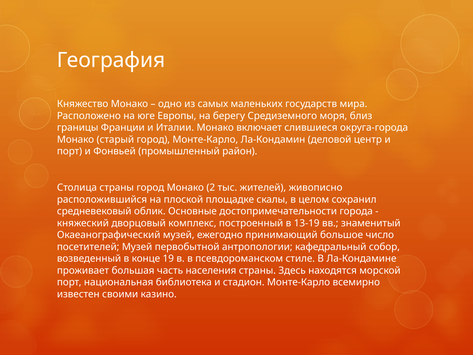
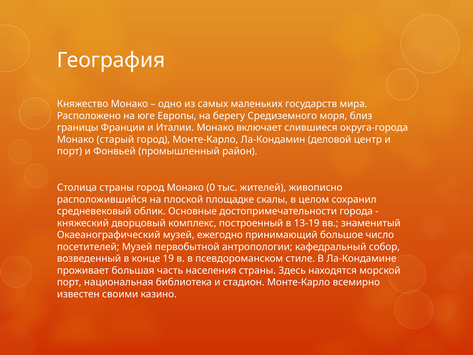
2: 2 -> 0
